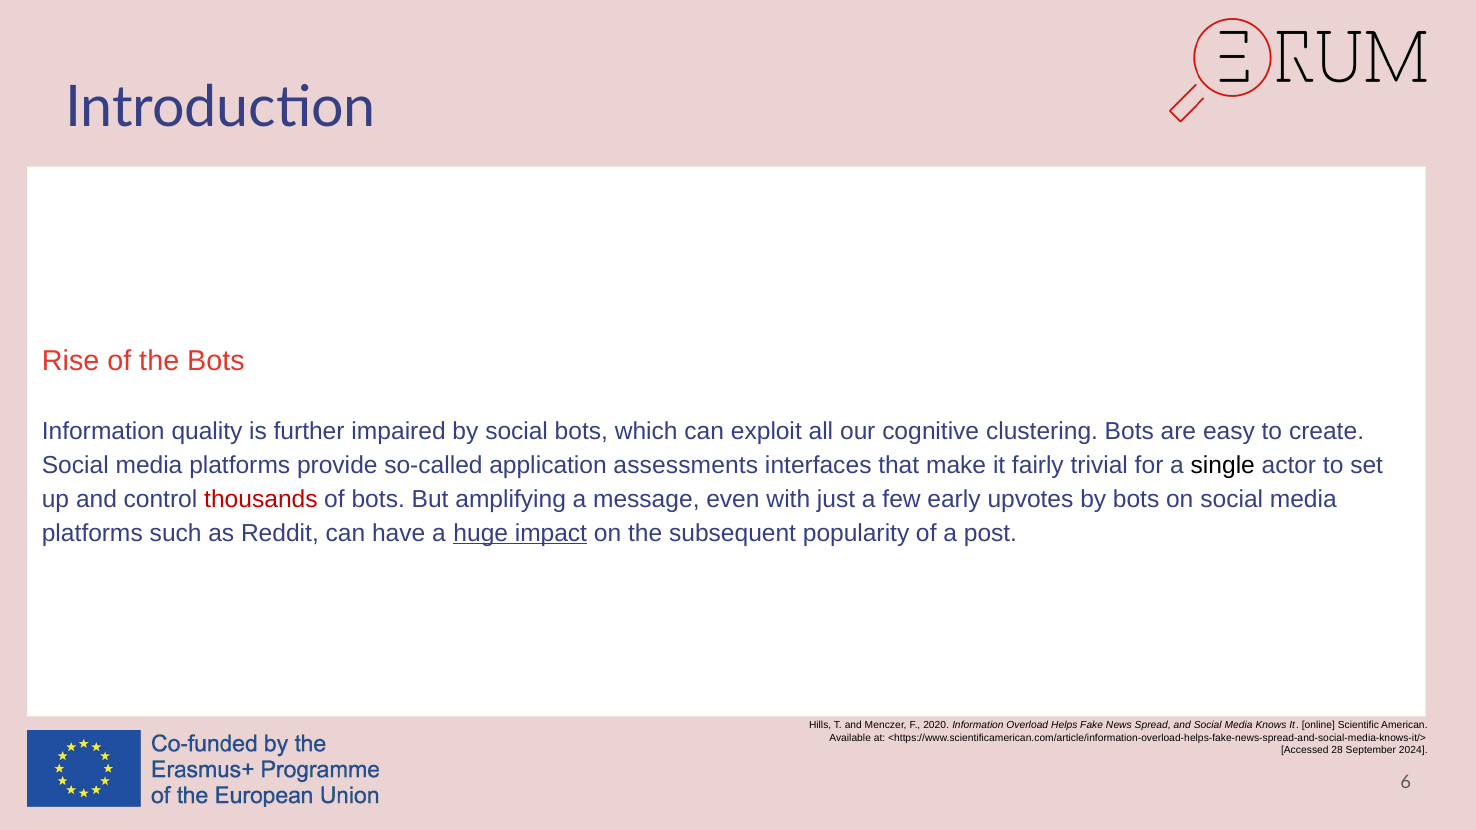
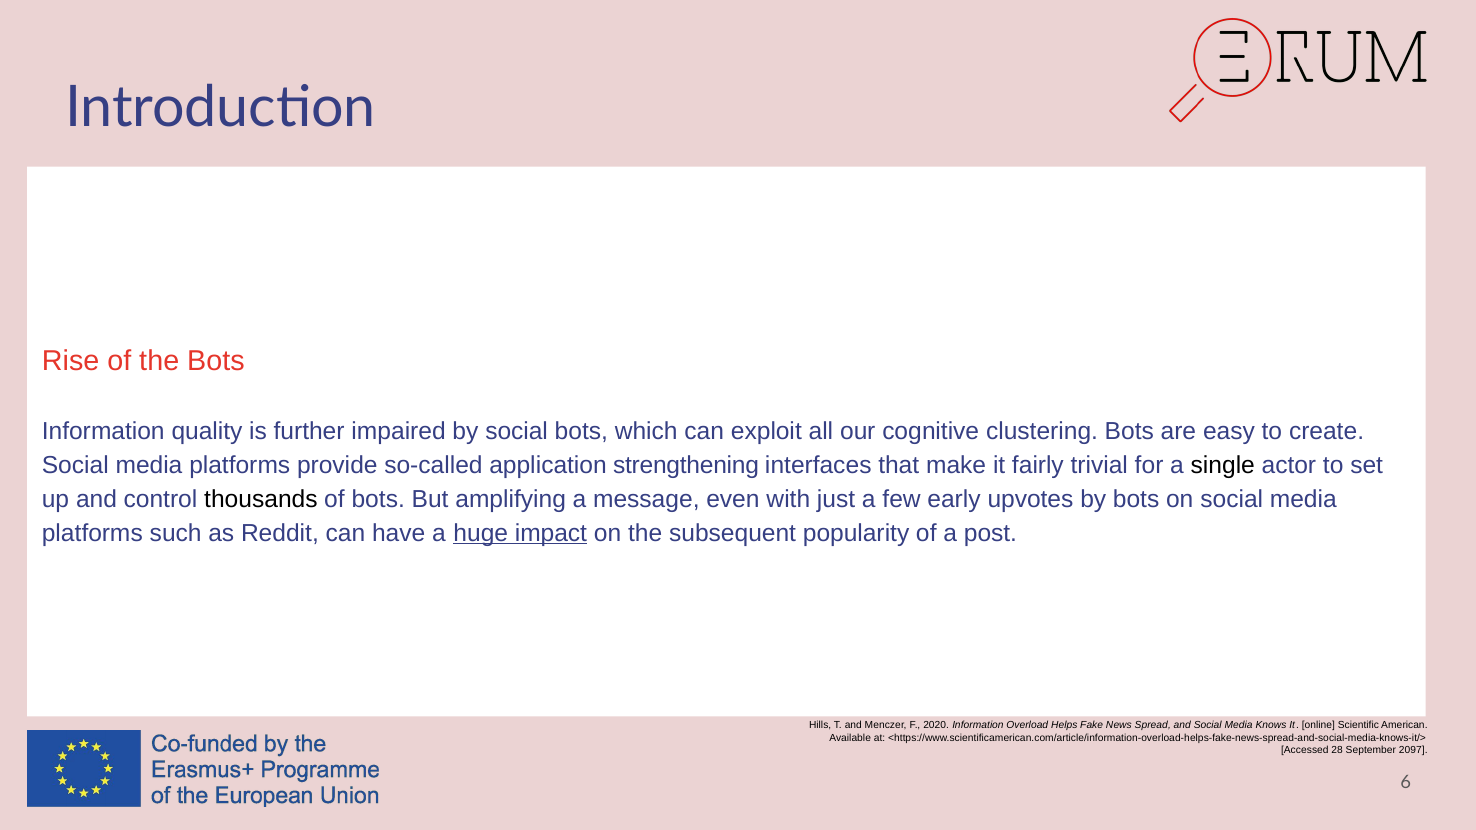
assessments: assessments -> strengthening
thousands colour: red -> black
2024: 2024 -> 2097
